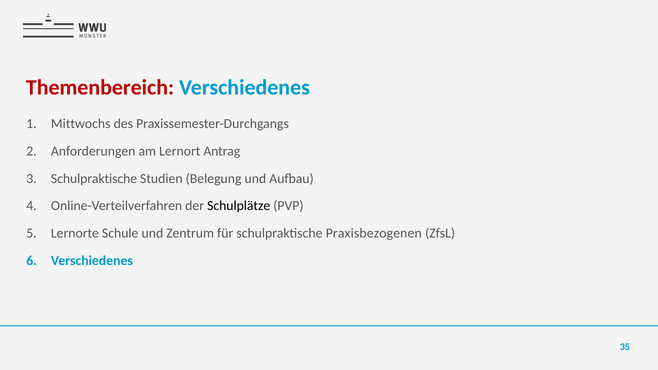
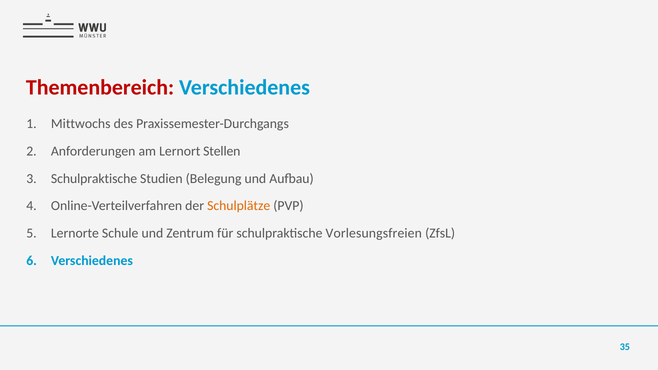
Antrag: Antrag -> Stellen
Schulplätze colour: black -> orange
Praxisbezogenen: Praxisbezogenen -> Vorlesungsfreien
